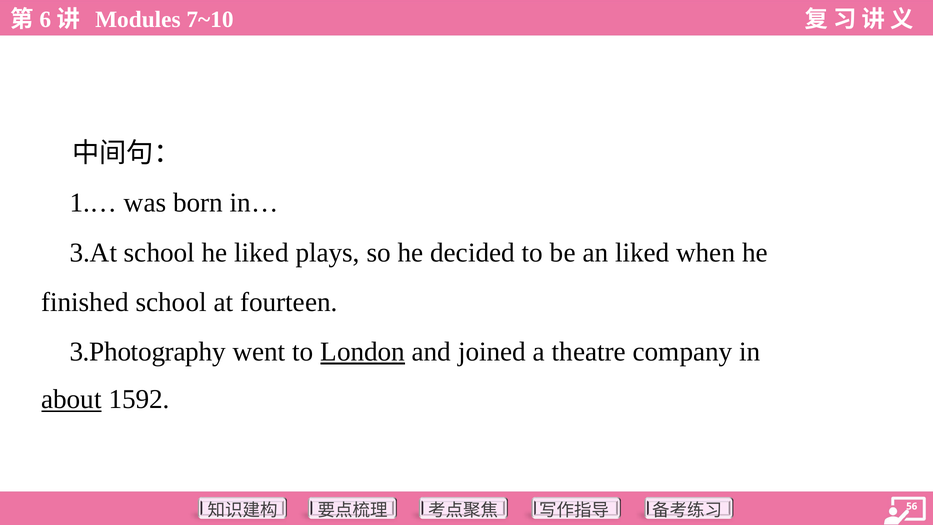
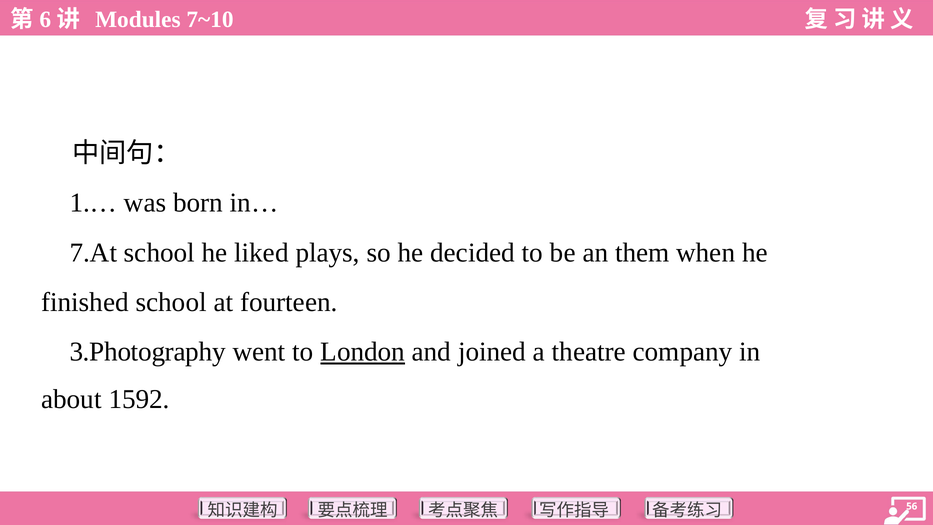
3.At: 3.At -> 7.At
an liked: liked -> them
about underline: present -> none
